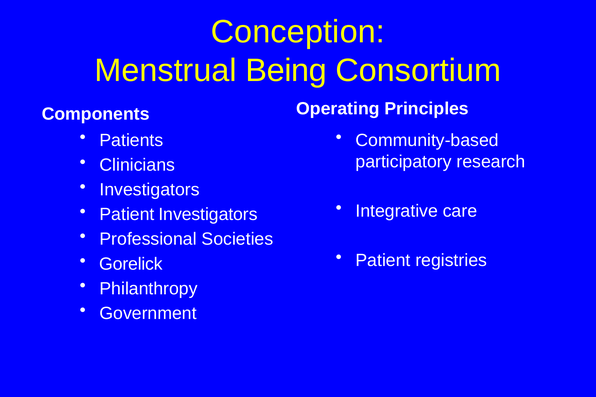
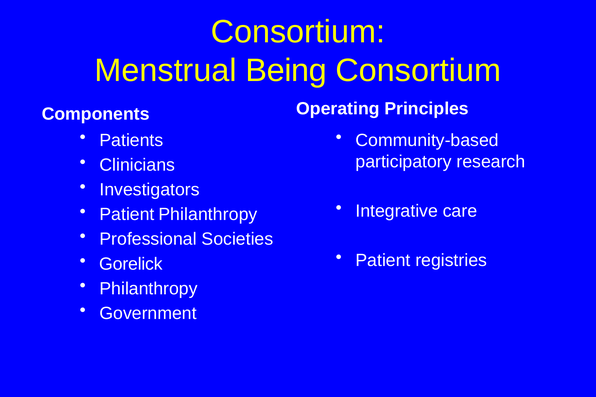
Conception at (298, 32): Conception -> Consortium
Patient Investigators: Investigators -> Philanthropy
